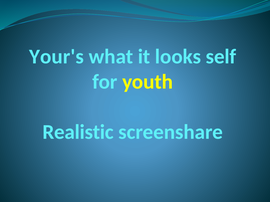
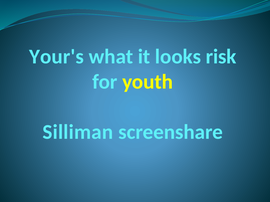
self: self -> risk
Realistic: Realistic -> Silliman
